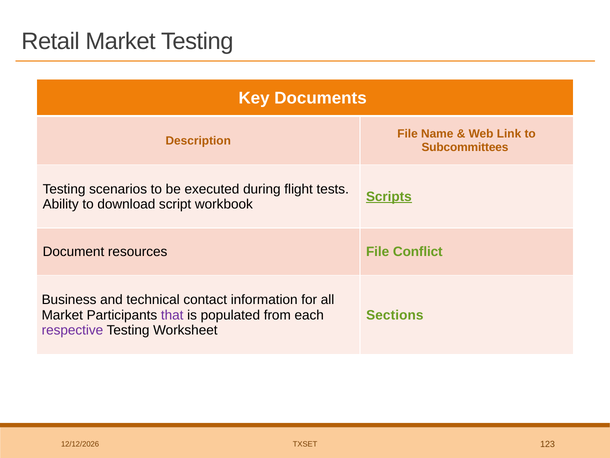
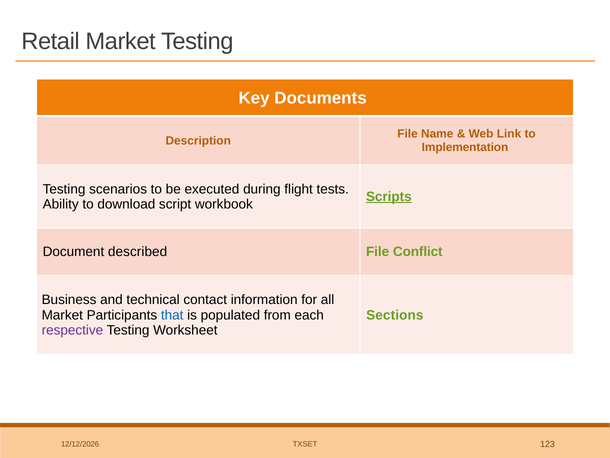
Subcommittees: Subcommittees -> Implementation
resources: resources -> described
that colour: purple -> blue
